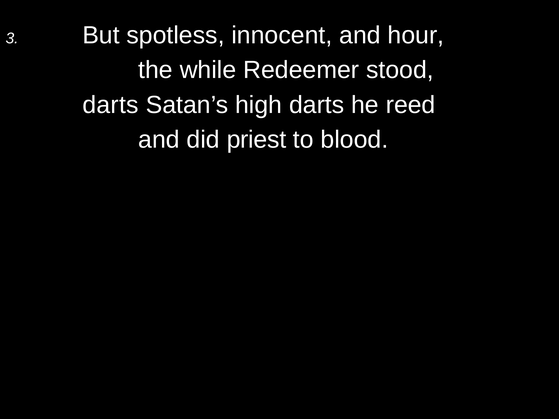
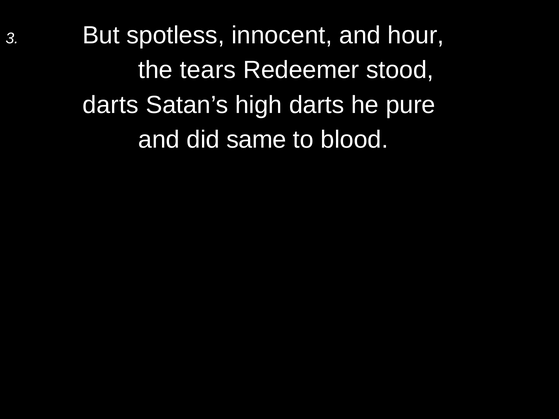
while: while -> tears
reed: reed -> pure
priest: priest -> same
